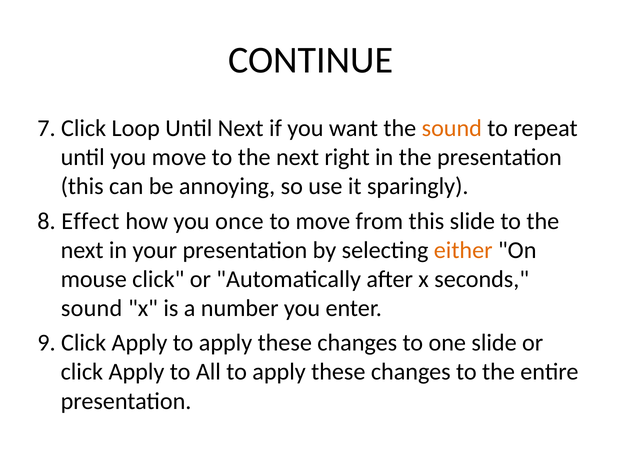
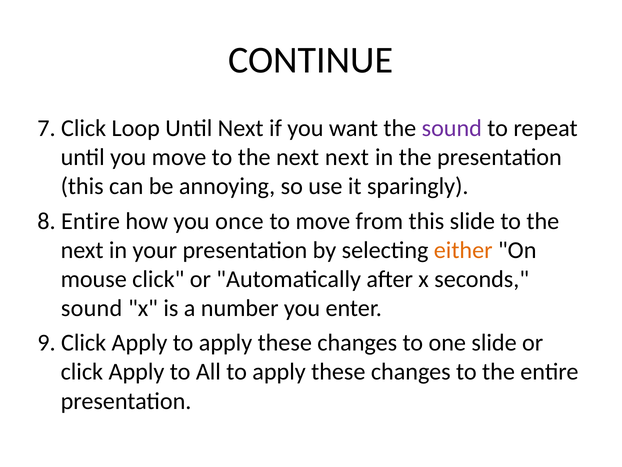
sound at (452, 128) colour: orange -> purple
next right: right -> next
8 Effect: Effect -> Entire
